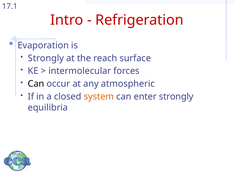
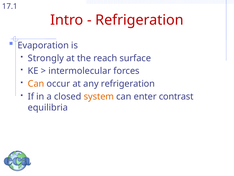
Can at (36, 84) colour: black -> orange
any atmospheric: atmospheric -> refrigeration
enter strongly: strongly -> contrast
